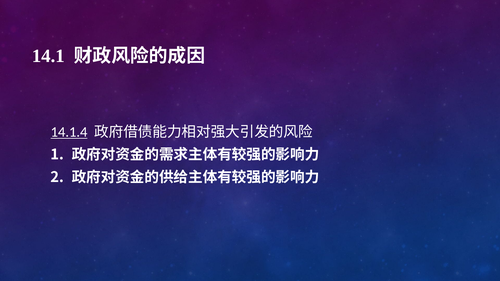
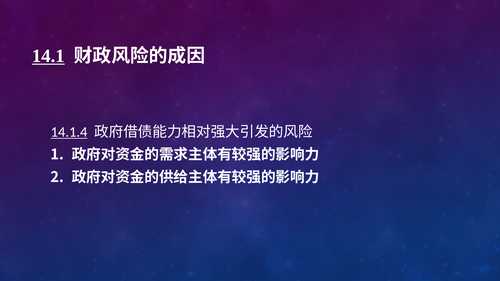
14.1 underline: none -> present
